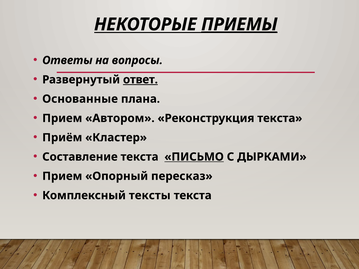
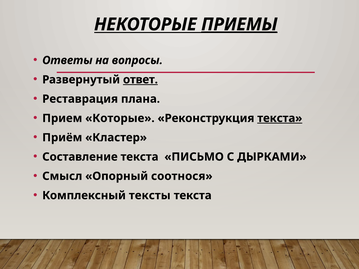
Основанные: Основанные -> Реставрация
Автором: Автором -> Которые
текста at (280, 118) underline: none -> present
ПИСЬМО underline: present -> none
Прием at (62, 176): Прием -> Смысл
пересказ: пересказ -> соотнося
